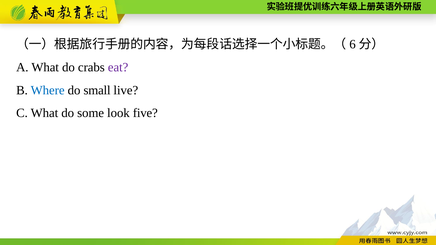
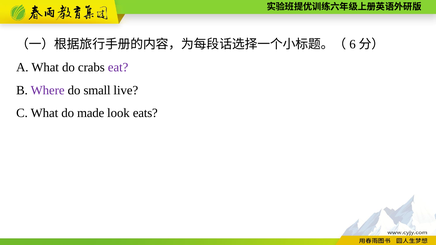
Where colour: blue -> purple
some: some -> made
five: five -> eats
